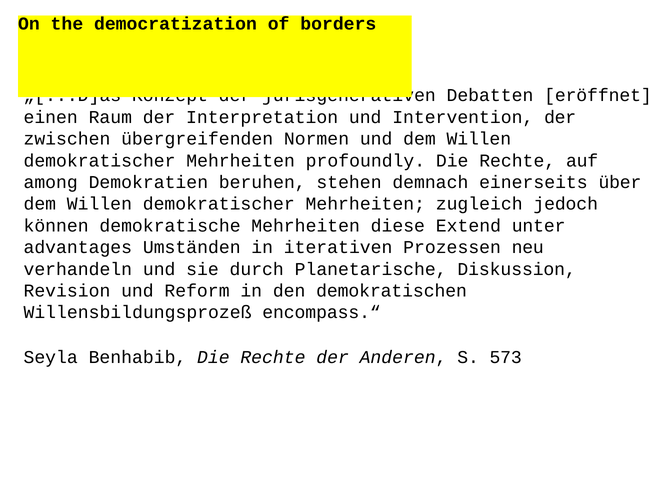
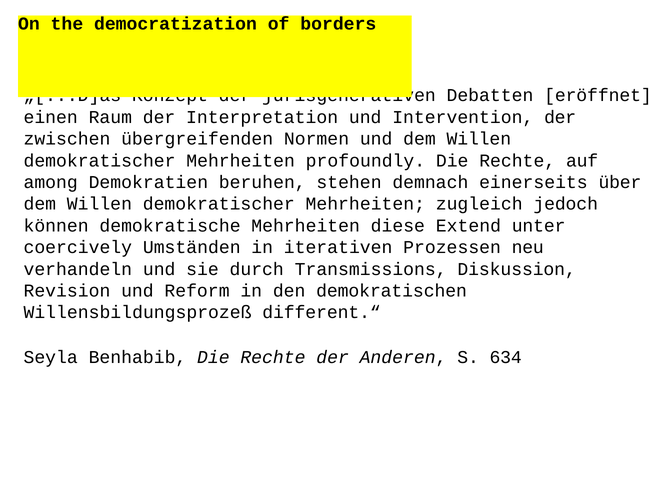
advantages: advantages -> coercively
Planetarische: Planetarische -> Transmissions
encompass.“: encompass.“ -> different.“
573: 573 -> 634
